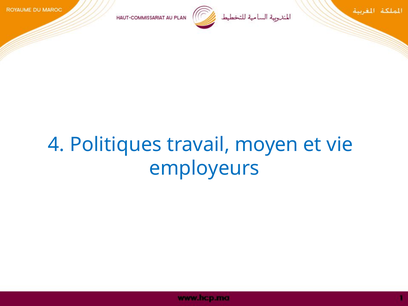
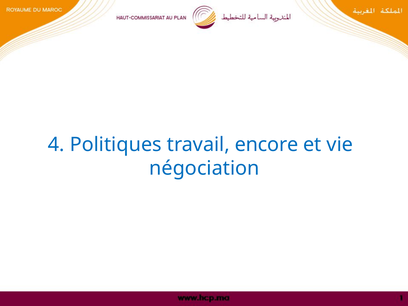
moyen: moyen -> encore
employeurs: employeurs -> négociation
